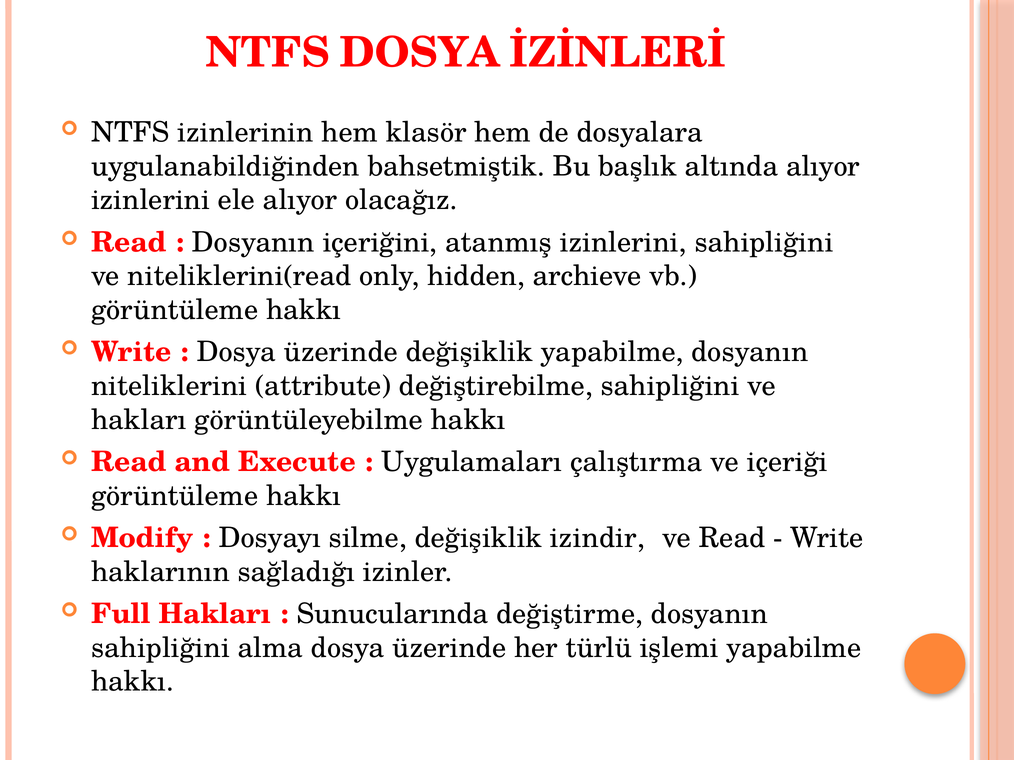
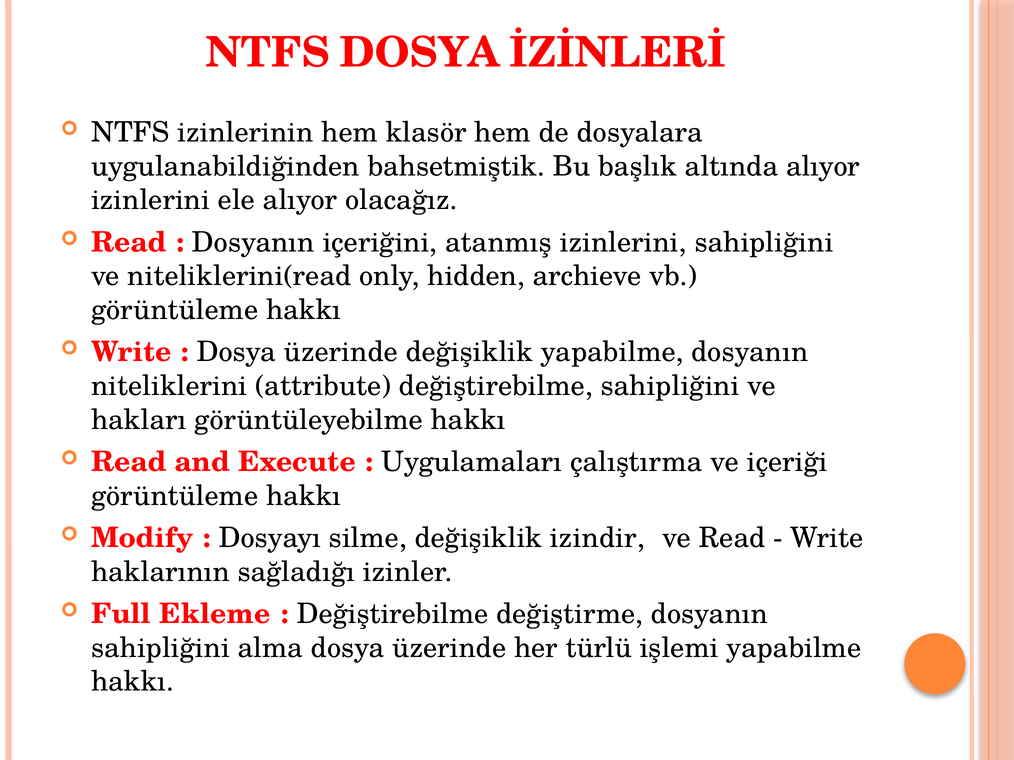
Full Hakları: Hakları -> Ekleme
Sunucularında at (393, 615): Sunucularında -> Değiştirebilme
